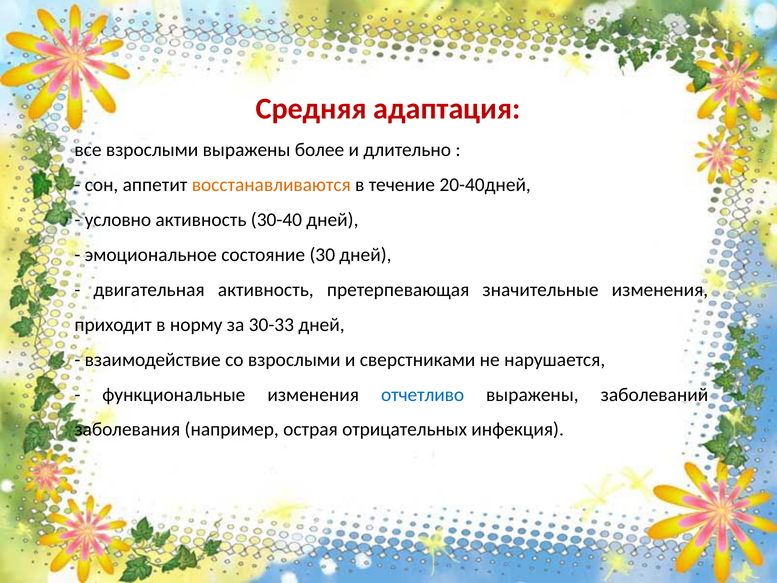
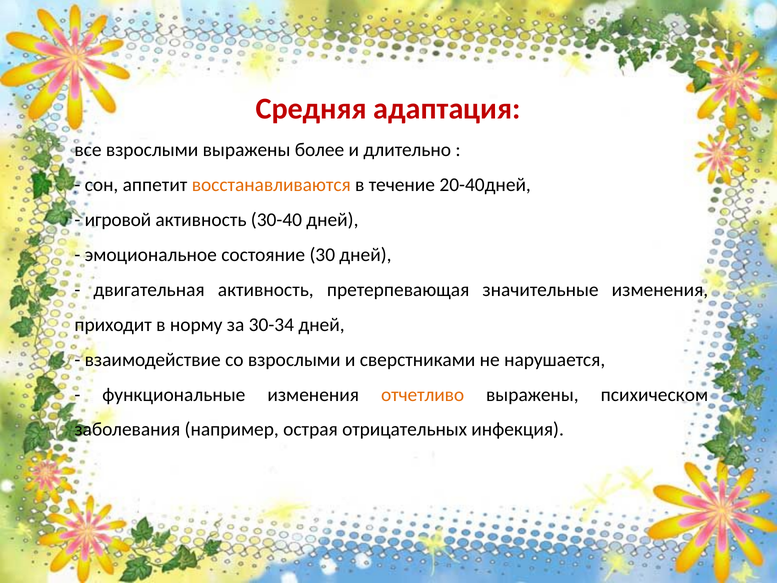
условно: условно -> игровой
30-33: 30-33 -> 30-34
отчетливо colour: blue -> orange
заболеваний: заболеваний -> психическом
